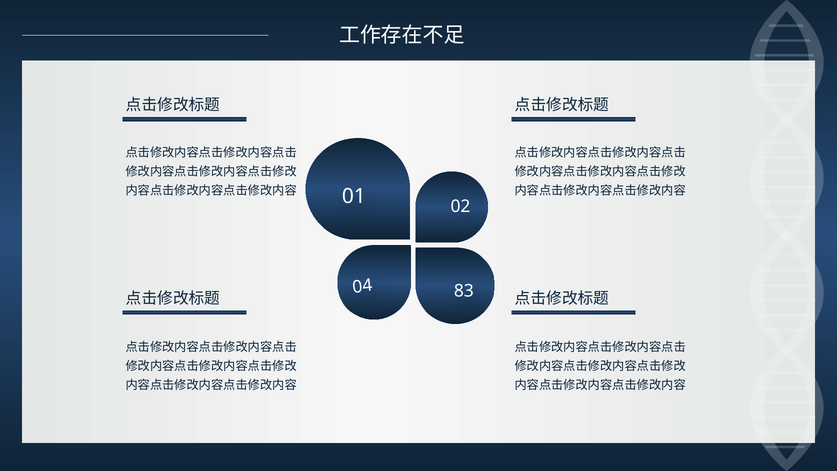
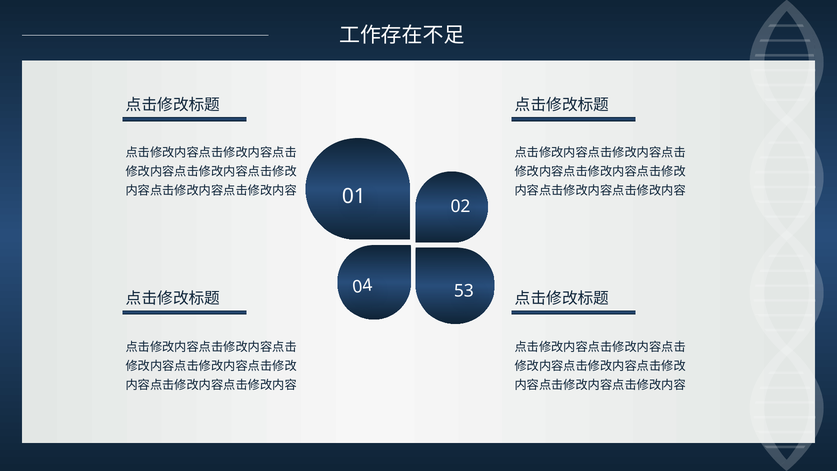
83: 83 -> 53
